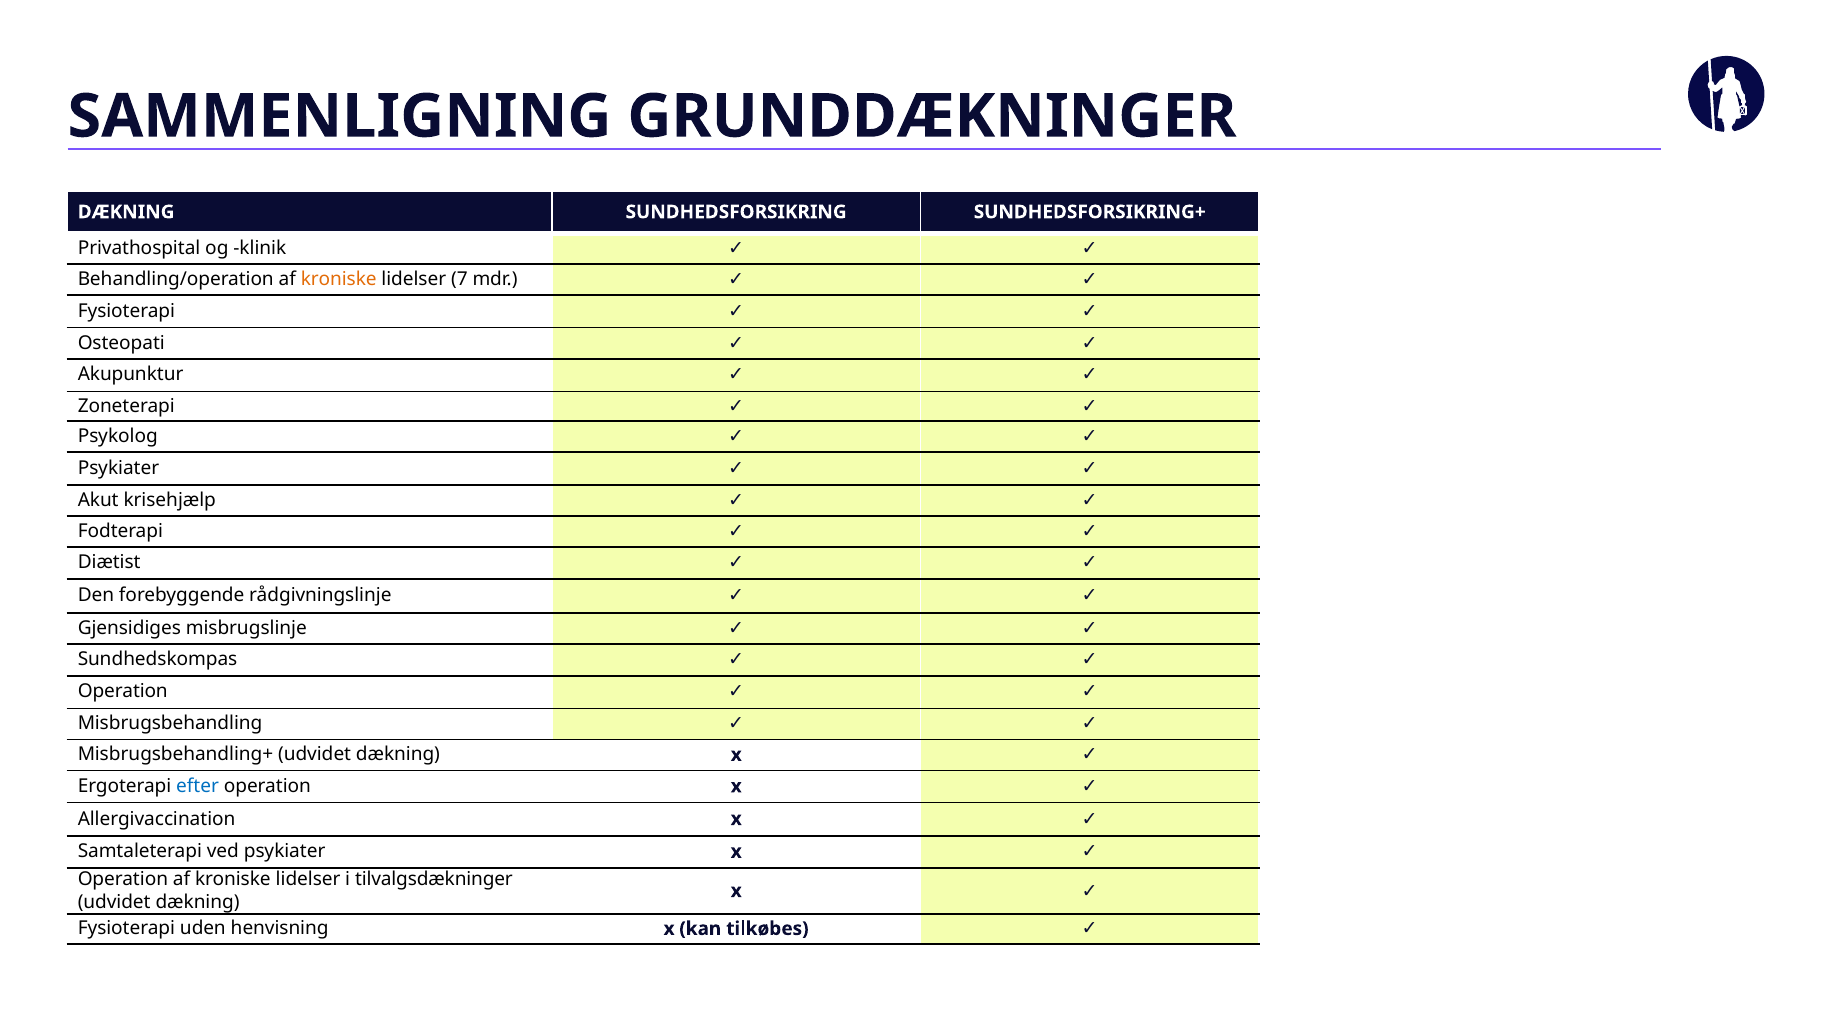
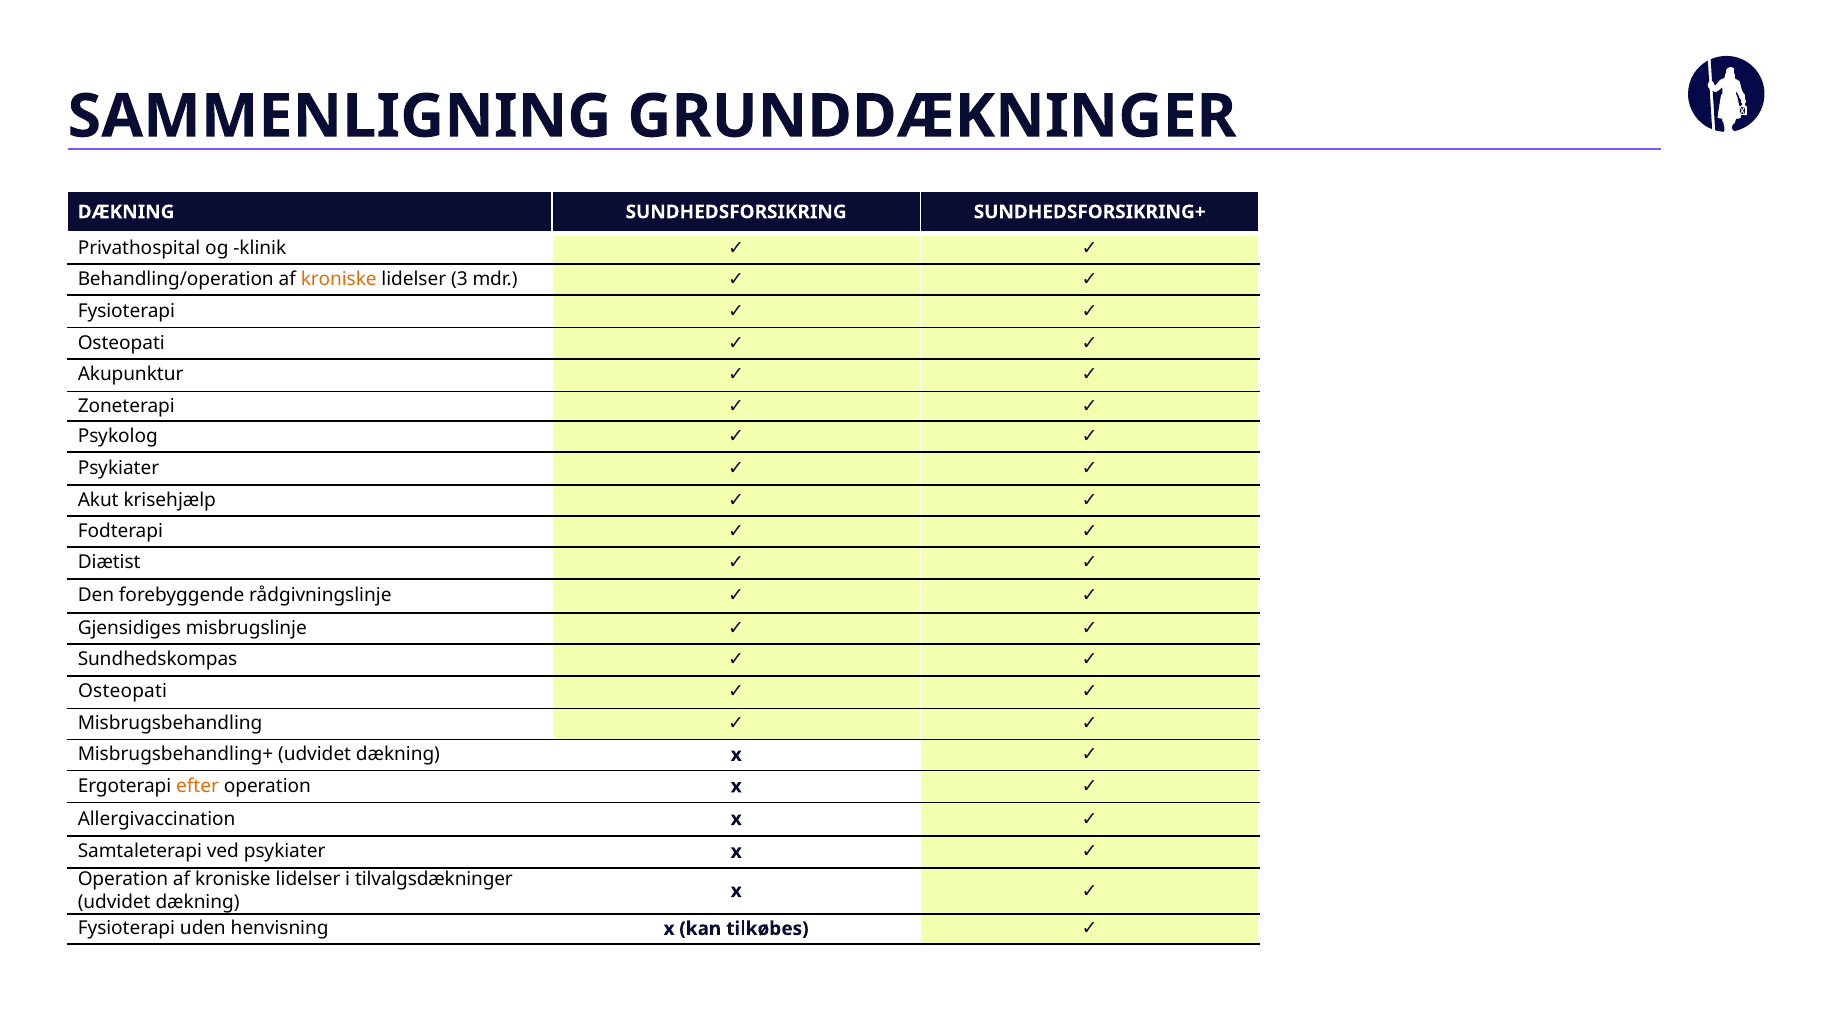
7: 7 -> 3
Operation at (123, 691): Operation -> Osteopati
efter colour: blue -> orange
